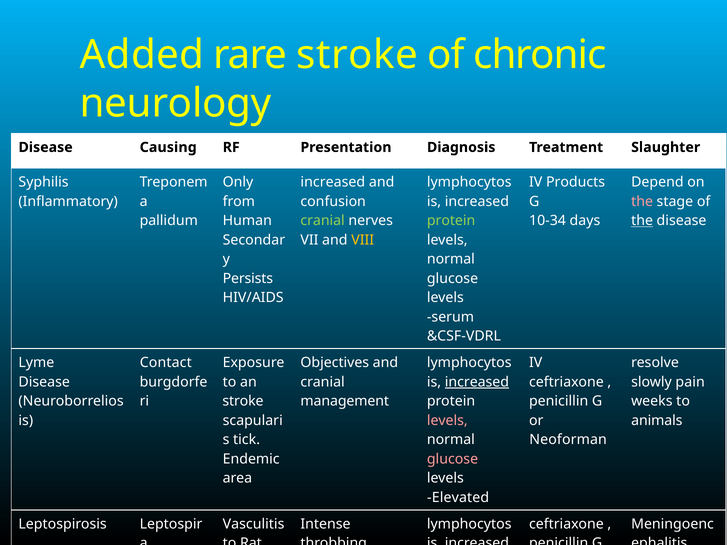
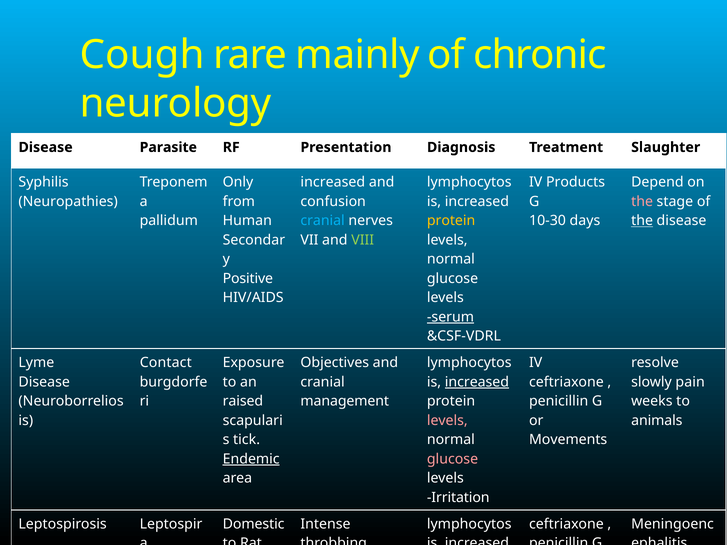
Added: Added -> Cough
rare stroke: stroke -> mainly
Causing: Causing -> Parasite
Inflammatory: Inflammatory -> Neuropathies
cranial at (323, 221) colour: light green -> light blue
protein at (451, 221) colour: light green -> yellow
10-34: 10-34 -> 10-30
VIII colour: yellow -> light green
Persists: Persists -> Positive
serum underline: none -> present
stroke at (243, 401): stroke -> raised
Neoforman: Neoforman -> Movements
Endemic underline: none -> present
Elevated: Elevated -> Irritation
Vasculitis: Vasculitis -> Domestic
